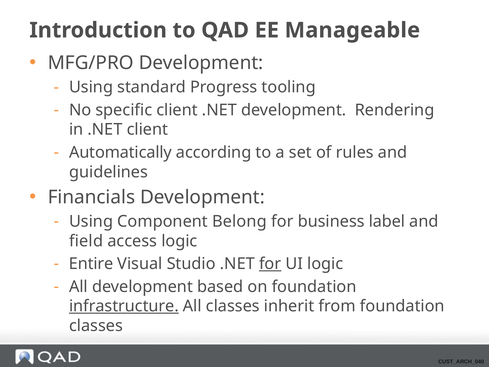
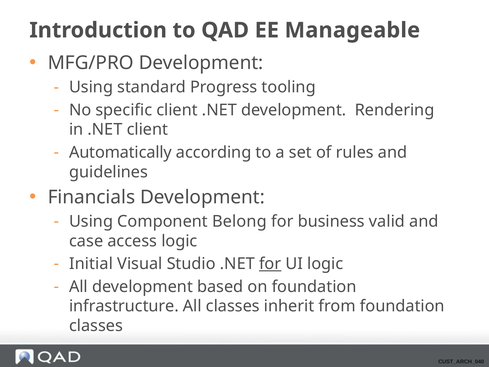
label: label -> valid
field: field -> case
Entire: Entire -> Initial
infrastructure underline: present -> none
